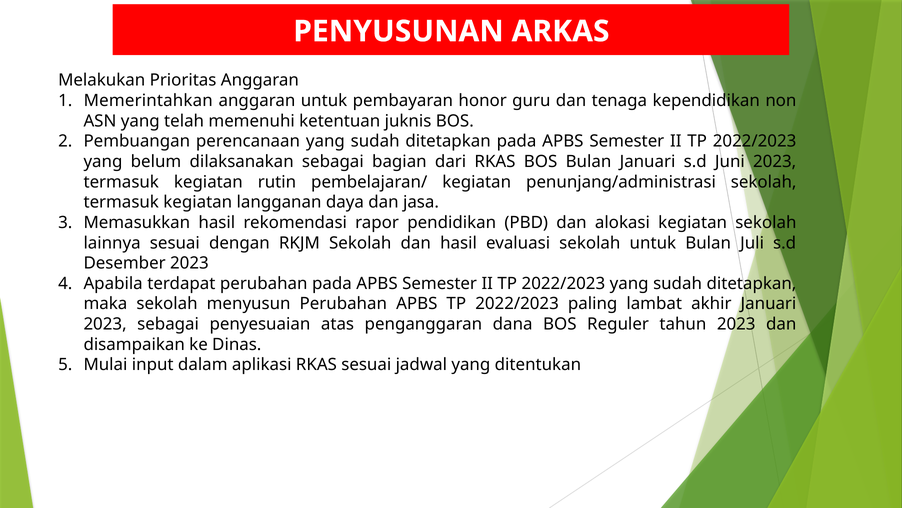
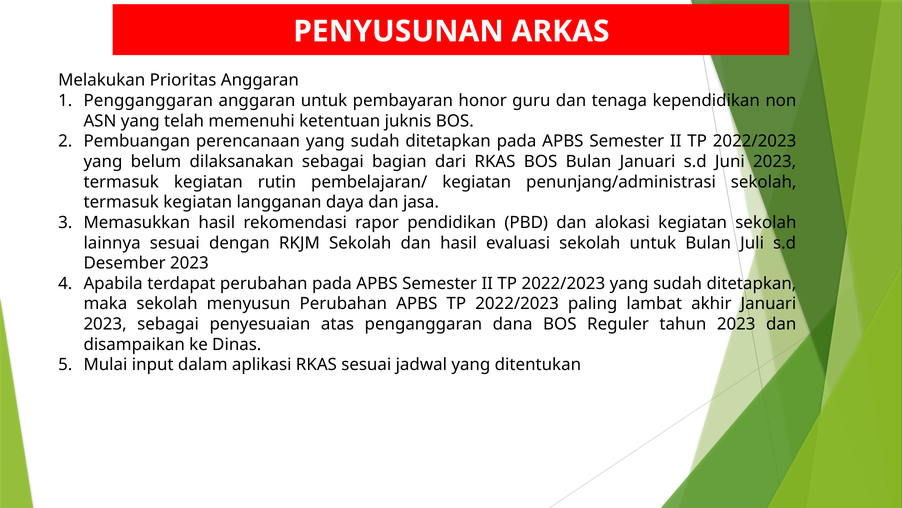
Memerintahkan: Memerintahkan -> Pengganggaran
